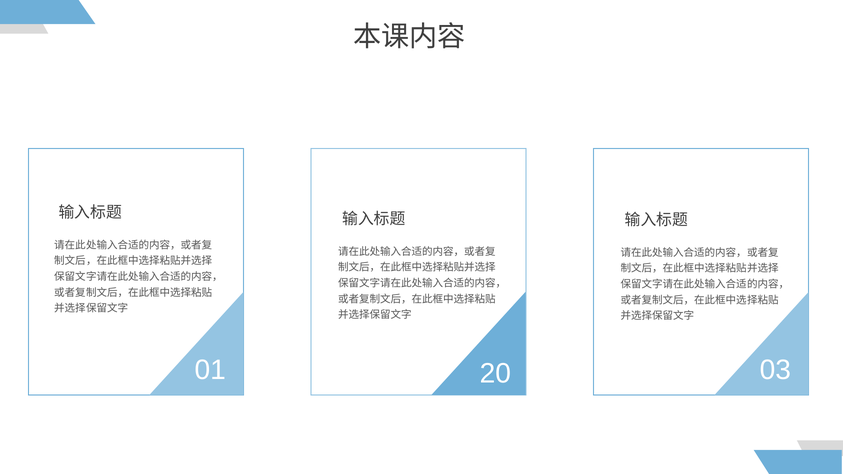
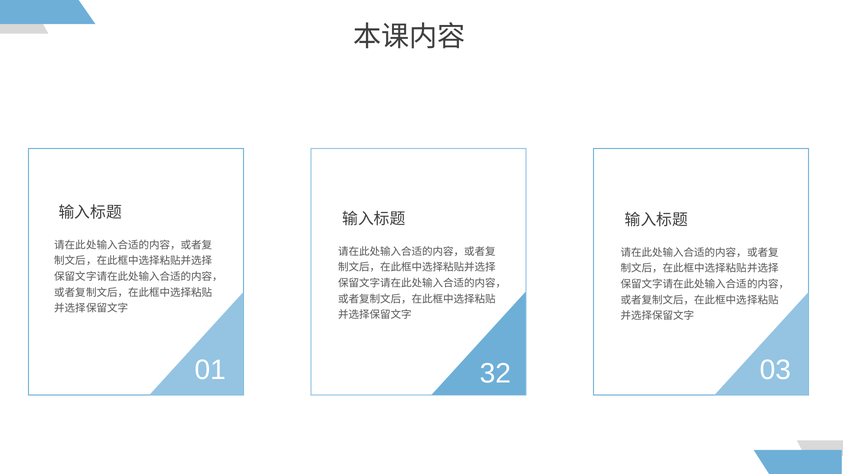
20: 20 -> 32
